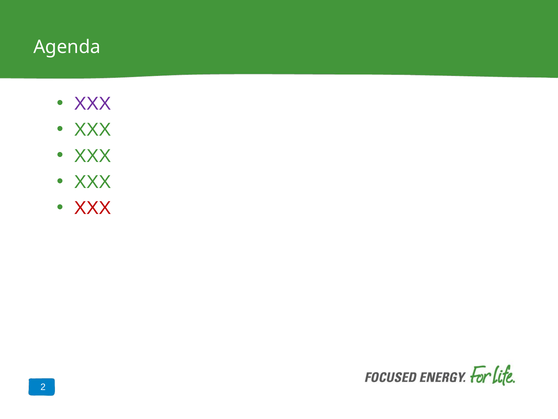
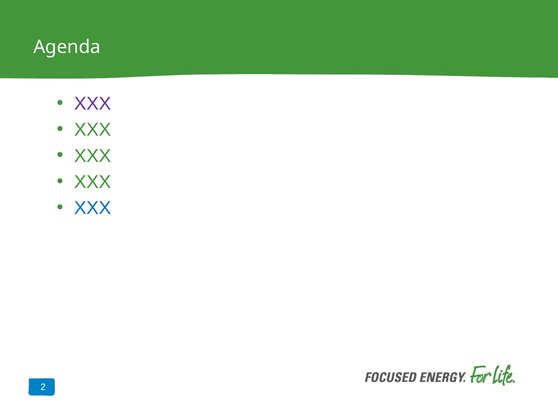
XXX at (93, 208) colour: red -> blue
